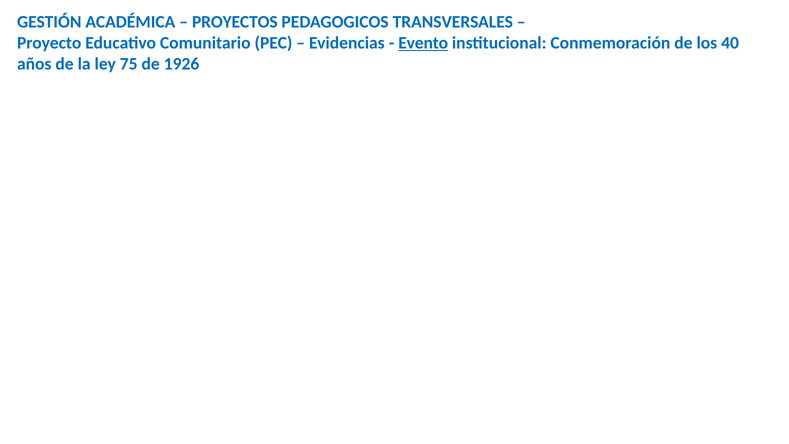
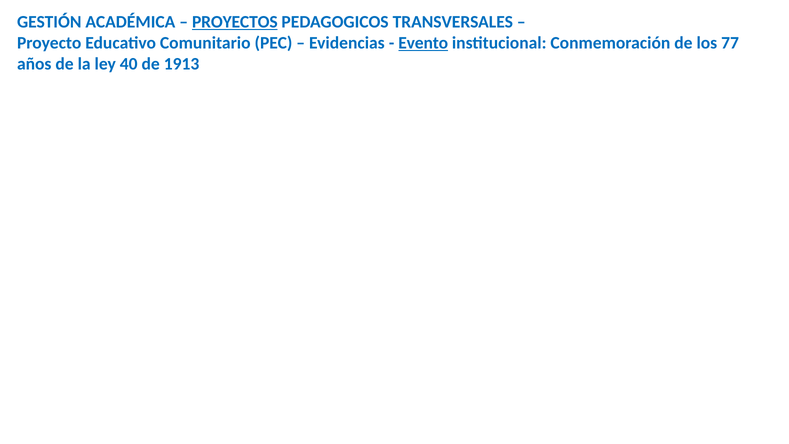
PROYECTOS underline: none -> present
40: 40 -> 77
75: 75 -> 40
1926: 1926 -> 1913
